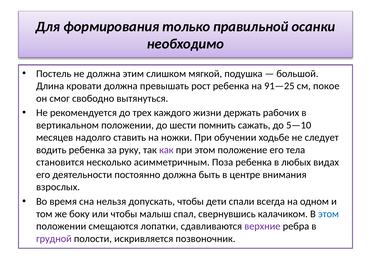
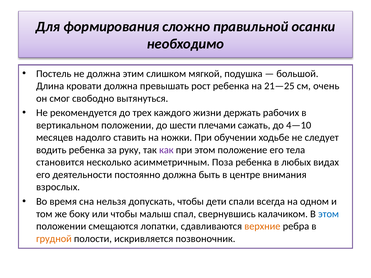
только: только -> сложно
91—25: 91—25 -> 21—25
покое: покое -> очень
помнить: помнить -> плечами
5—10: 5—10 -> 4—10
верхние colour: purple -> orange
грудной colour: purple -> orange
